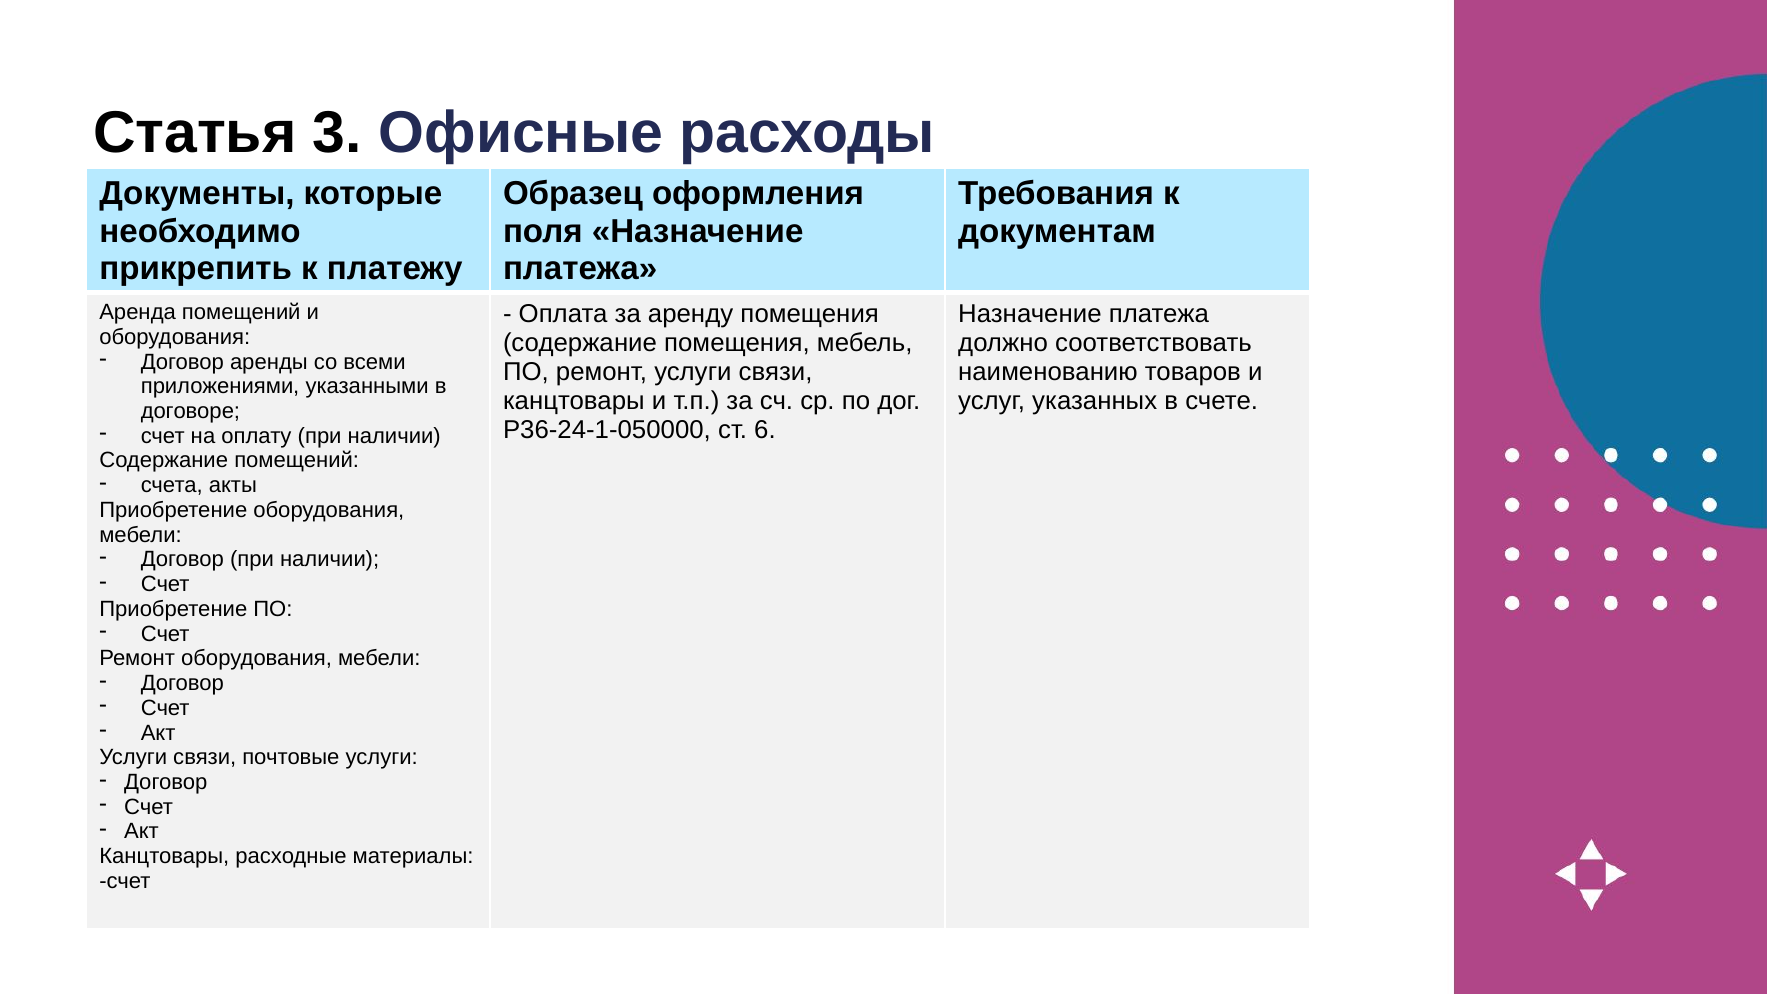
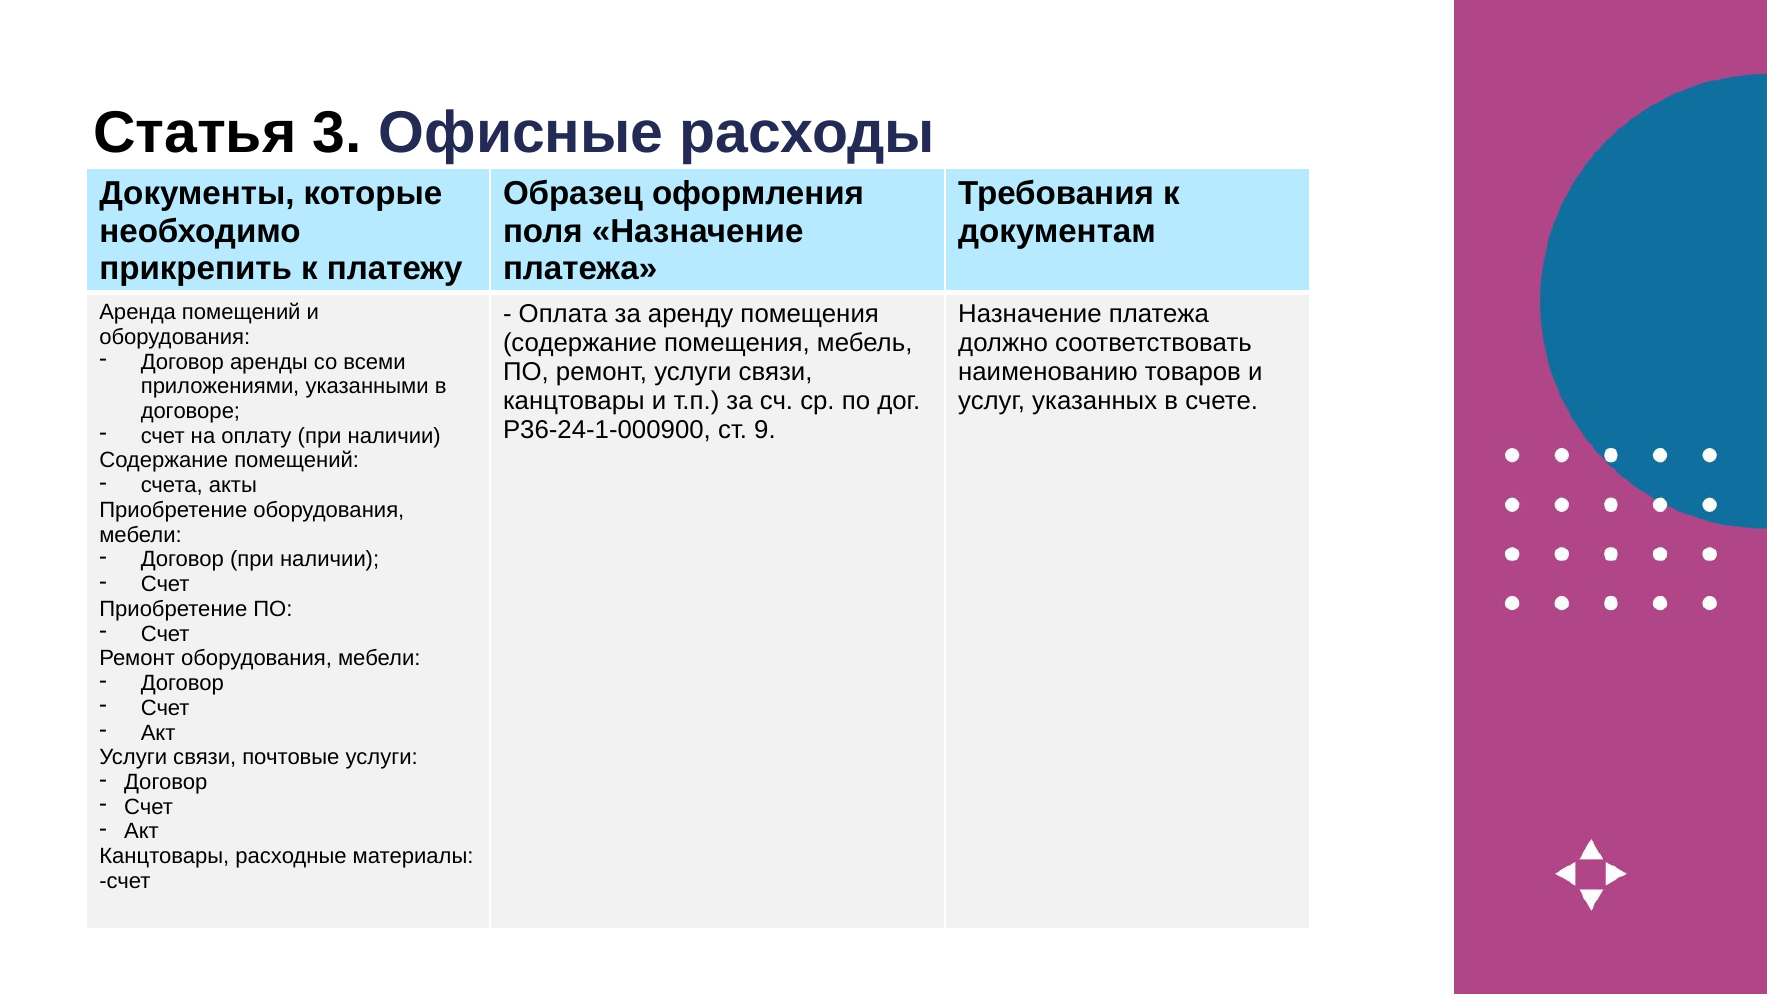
Р36-24-1-050000: Р36-24-1-050000 -> Р36-24-1-000900
6: 6 -> 9
